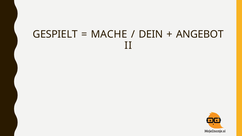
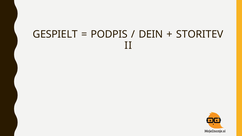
MACHE: MACHE -> PODPIS
ANGEBOT: ANGEBOT -> STORITEV
